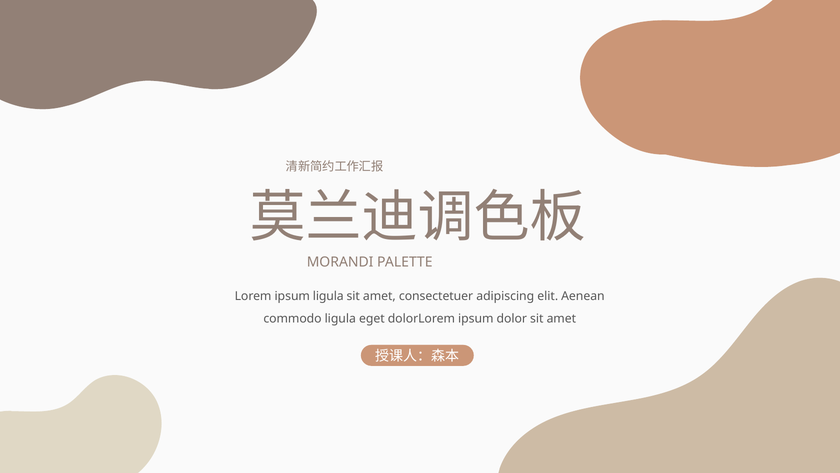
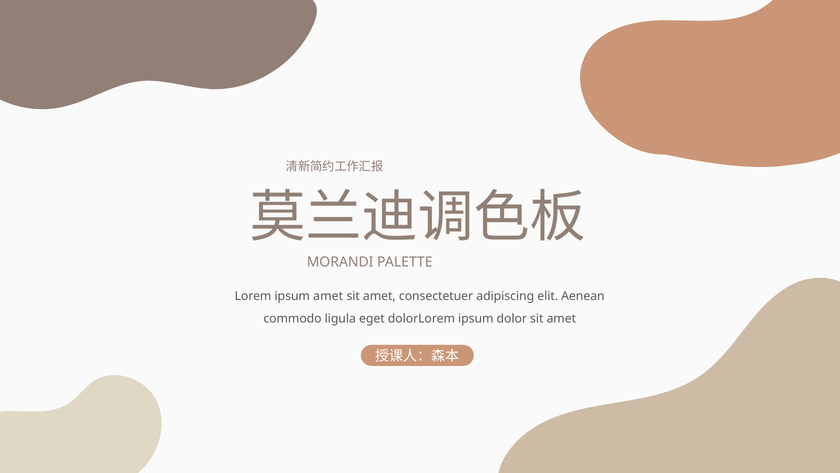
ipsum ligula: ligula -> amet
